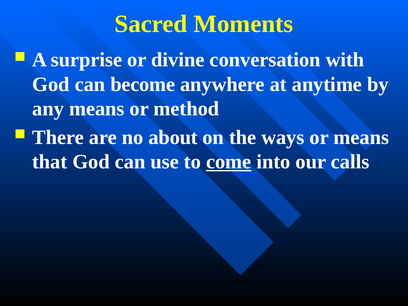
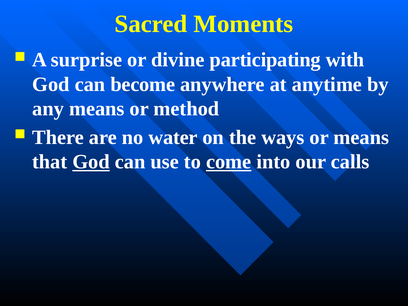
conversation: conversation -> participating
about: about -> water
God at (91, 162) underline: none -> present
